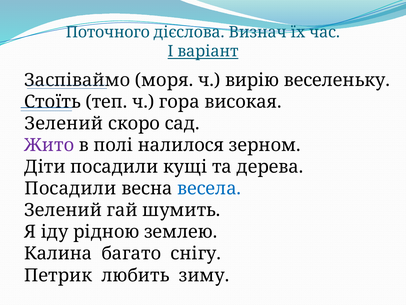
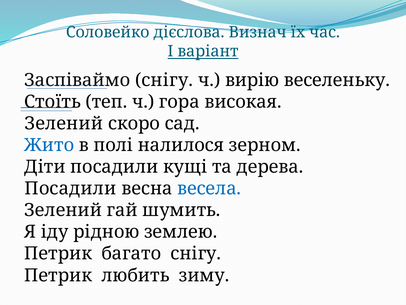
Поточного: Поточного -> Соловейко
Заспіваймо моря: моря -> снігу
Жито colour: purple -> blue
Калина at (58, 253): Калина -> Петрик
